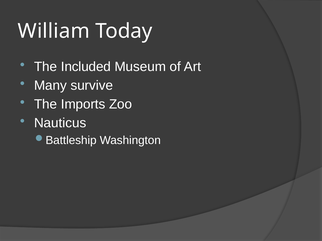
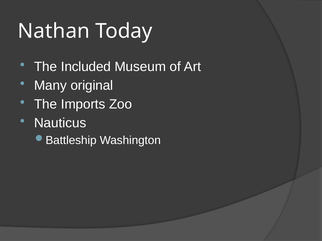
William: William -> Nathan
survive: survive -> original
